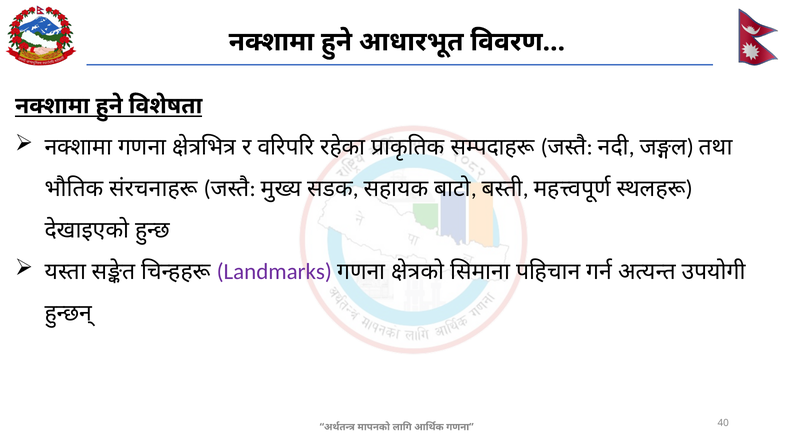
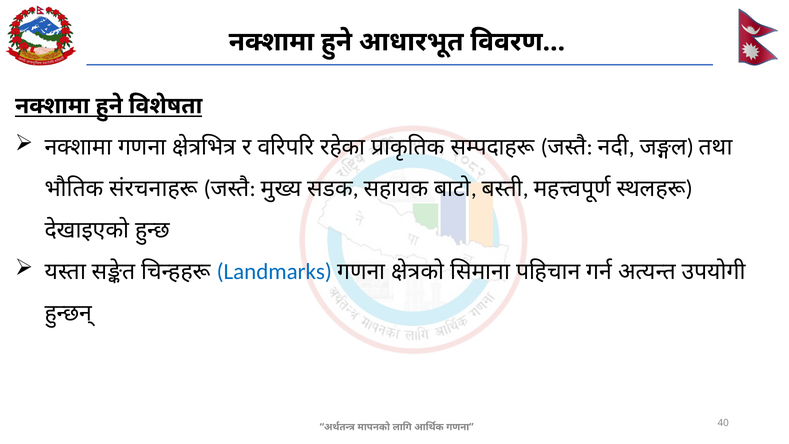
Landmarks colour: purple -> blue
